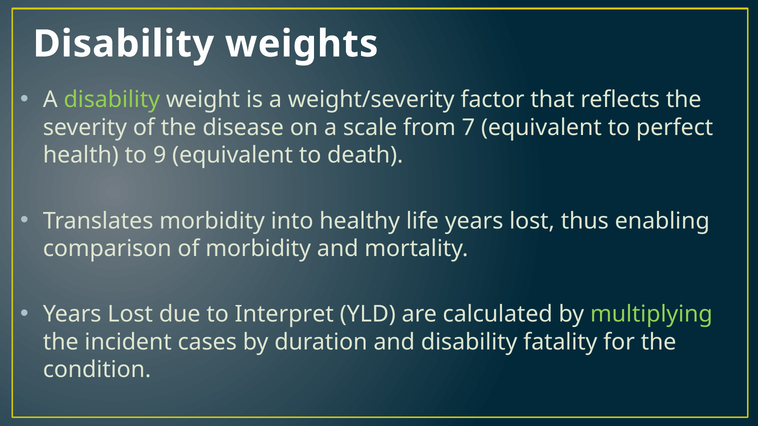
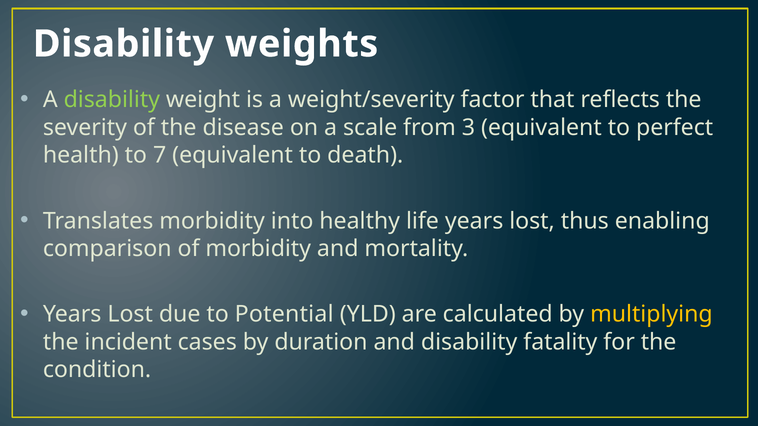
7: 7 -> 3
9: 9 -> 7
Interpret: Interpret -> Potential
multiplying colour: light green -> yellow
